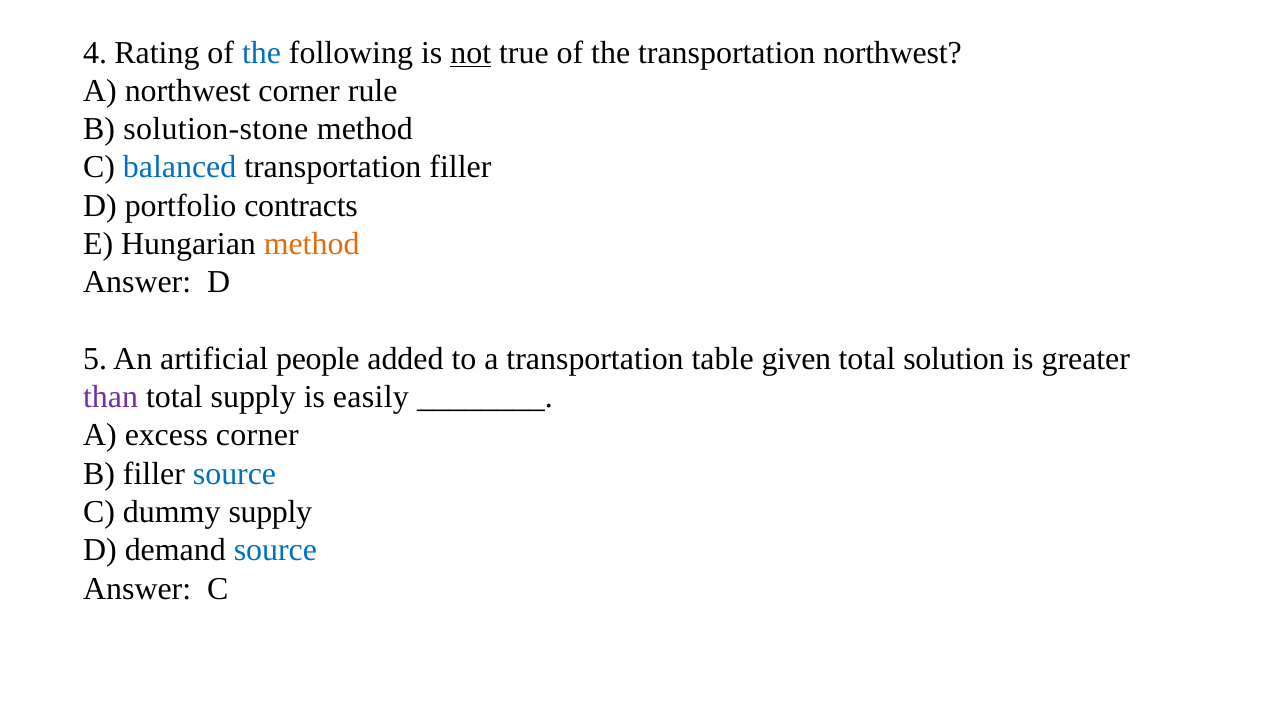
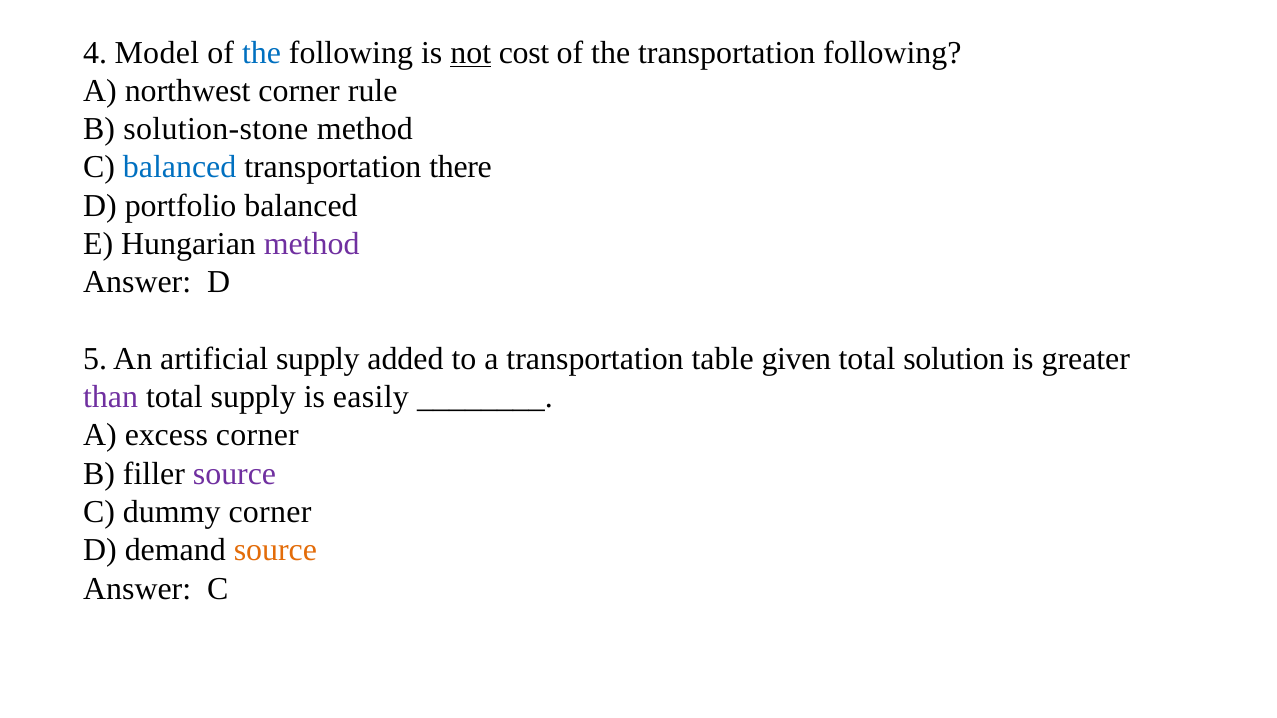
Rating: Rating -> Model
true: true -> cost
transportation northwest: northwest -> following
transportation filler: filler -> there
portfolio contracts: contracts -> balanced
method at (312, 244) colour: orange -> purple
artificial people: people -> supply
source at (235, 474) colour: blue -> purple
dummy supply: supply -> corner
source at (275, 551) colour: blue -> orange
